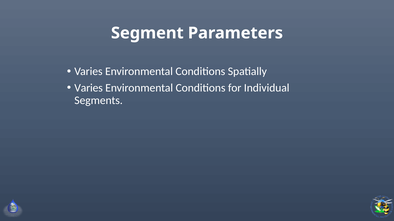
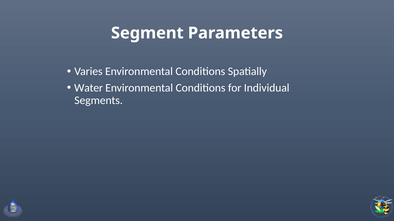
Varies at (89, 88): Varies -> Water
